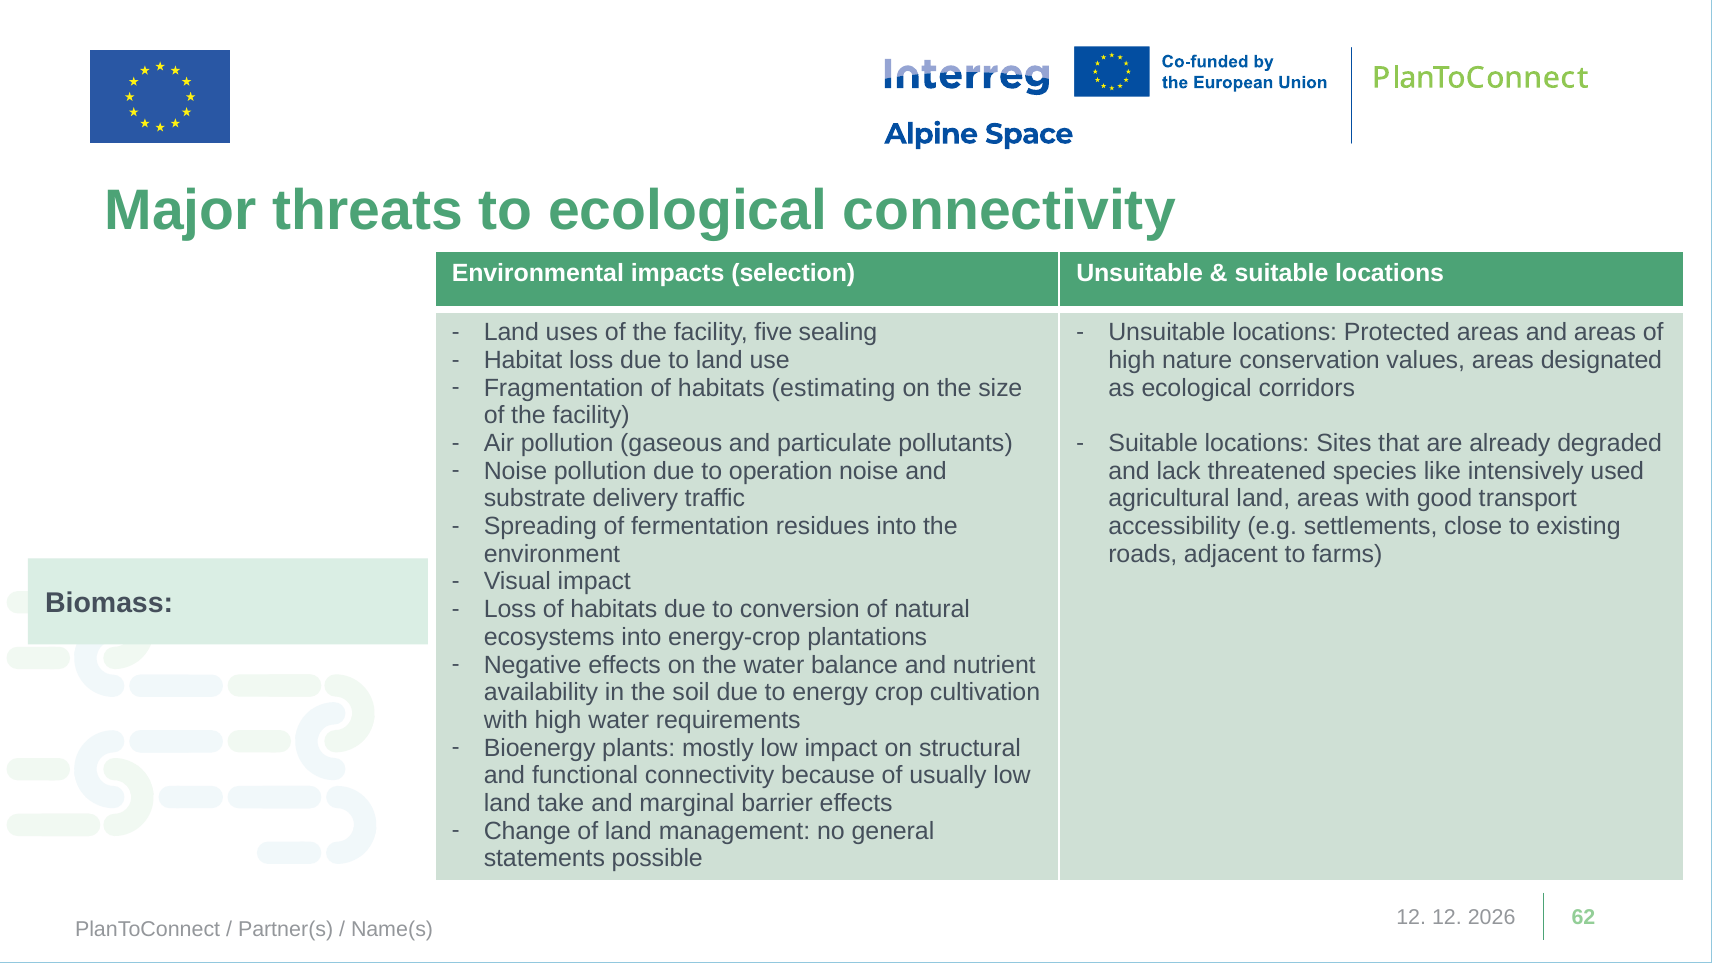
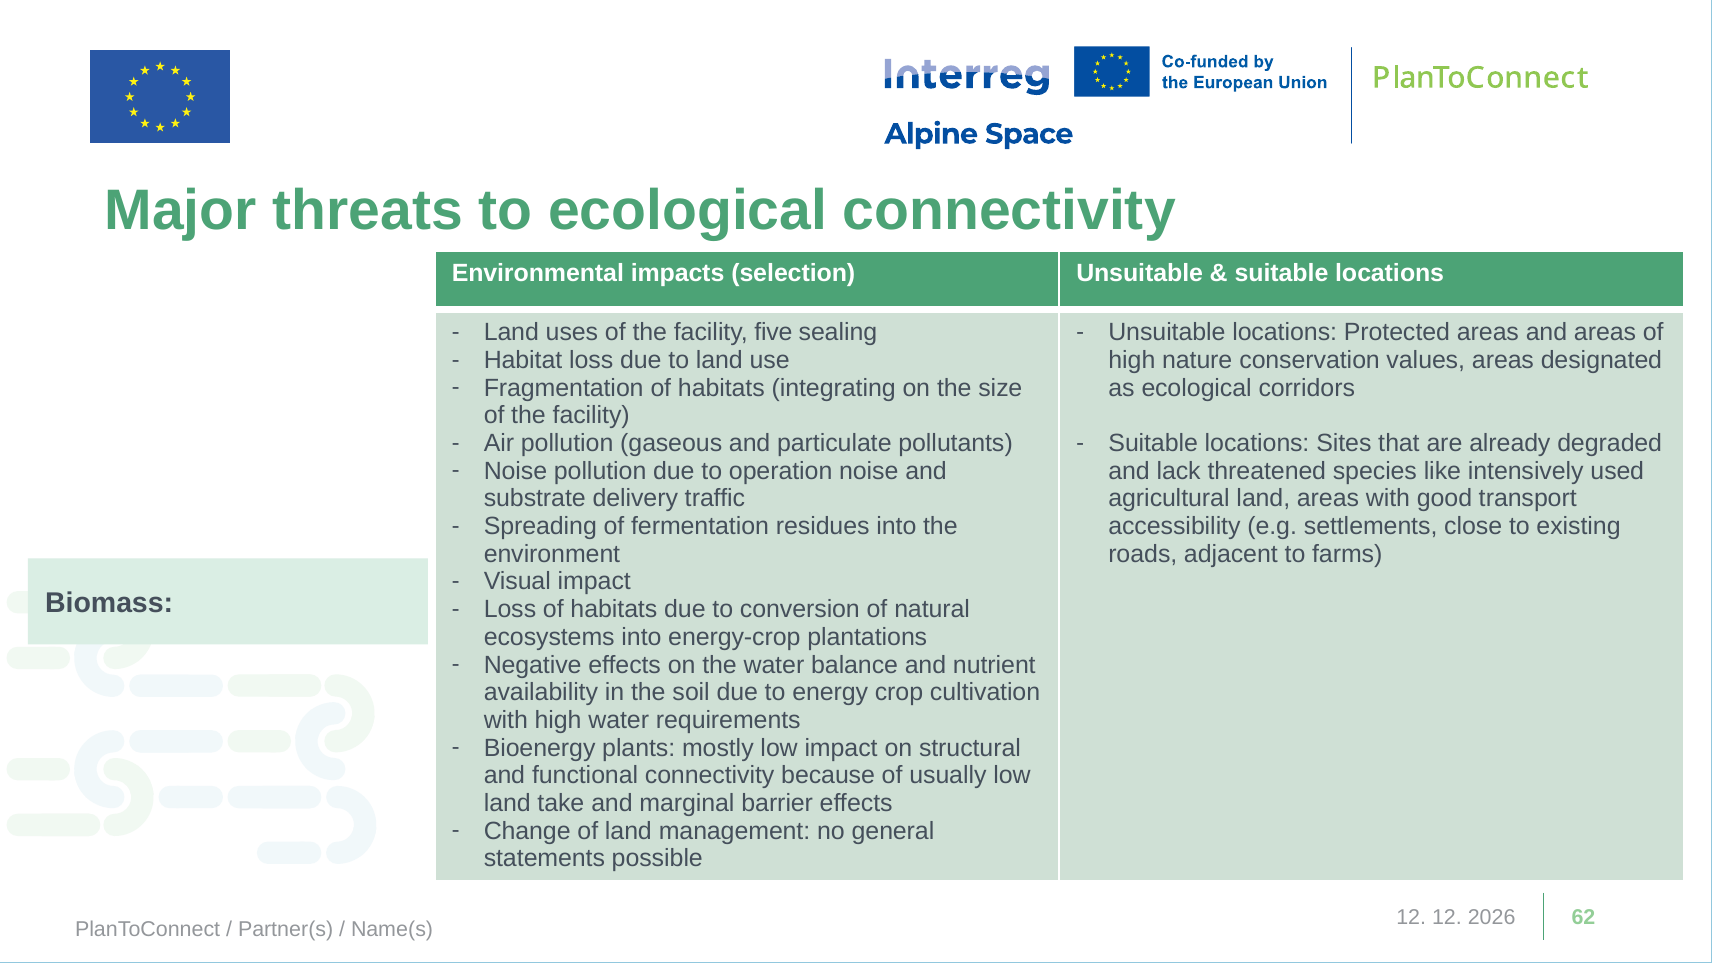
estimating: estimating -> integrating
